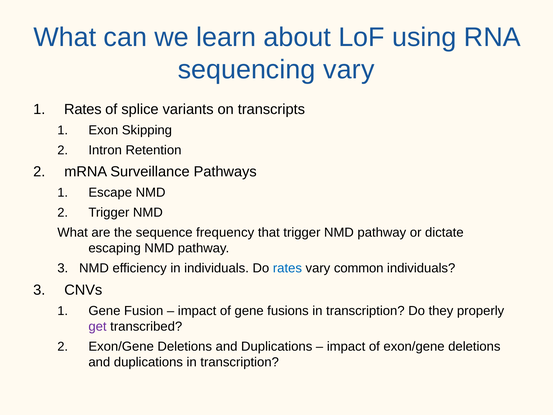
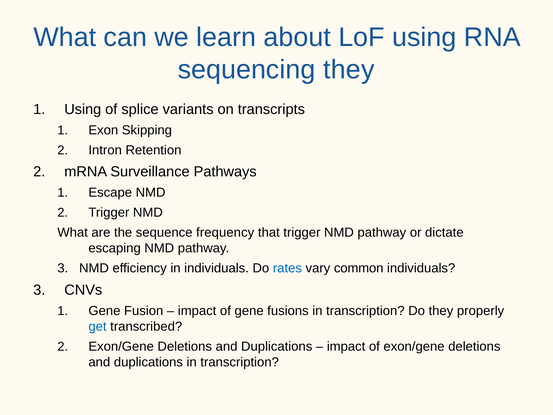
sequencing vary: vary -> they
Rates at (83, 109): Rates -> Using
get colour: purple -> blue
